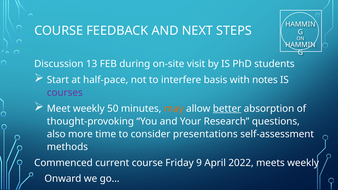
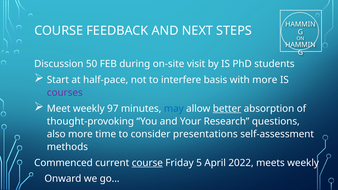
13: 13 -> 50
with notes: notes -> more
50: 50 -> 97
may colour: orange -> blue
course at (147, 163) underline: none -> present
9: 9 -> 5
